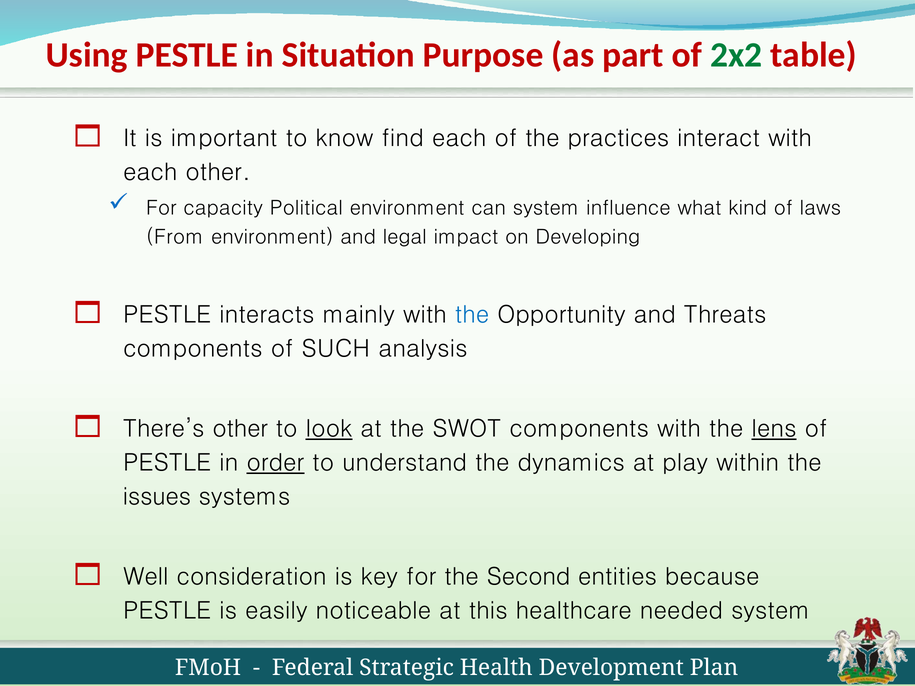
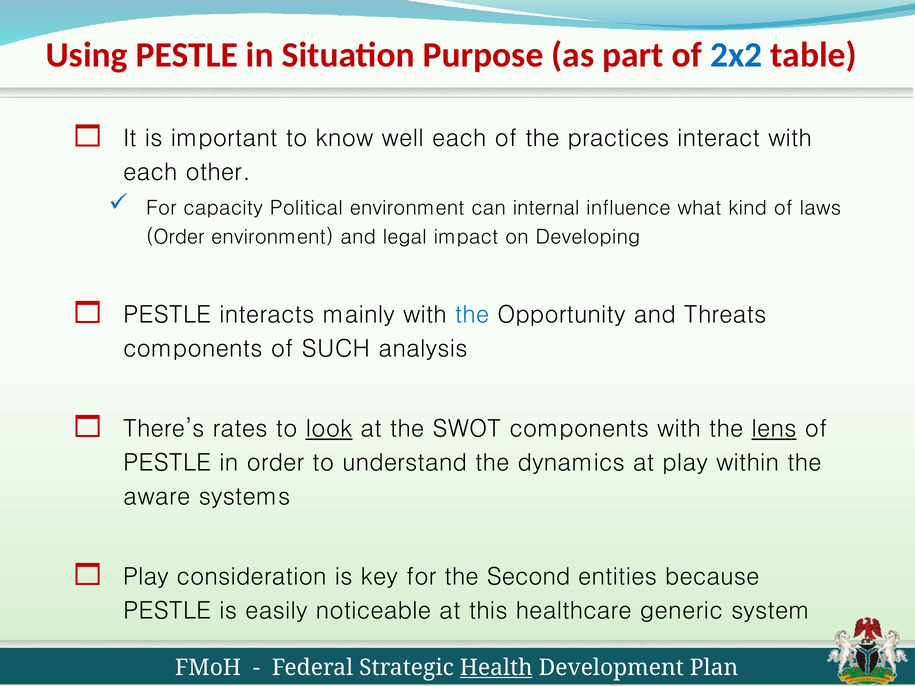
2x2 colour: green -> blue
find: find -> well
can system: system -> internal
From at (175, 237): From -> Order
There’s other: other -> rates
order at (275, 463) underline: present -> none
issues: issues -> aware
Well at (146, 577): Well -> Play
needed: needed -> generic
Health underline: none -> present
